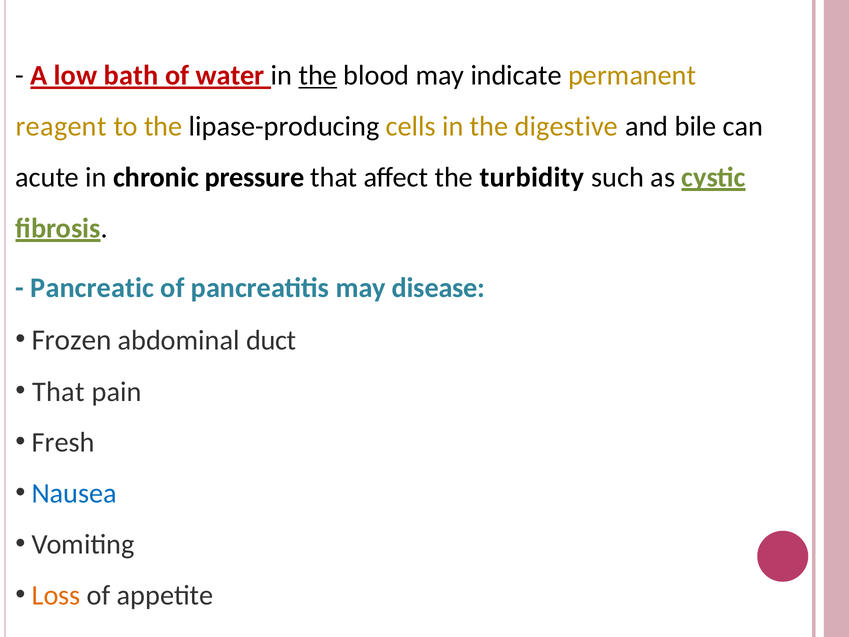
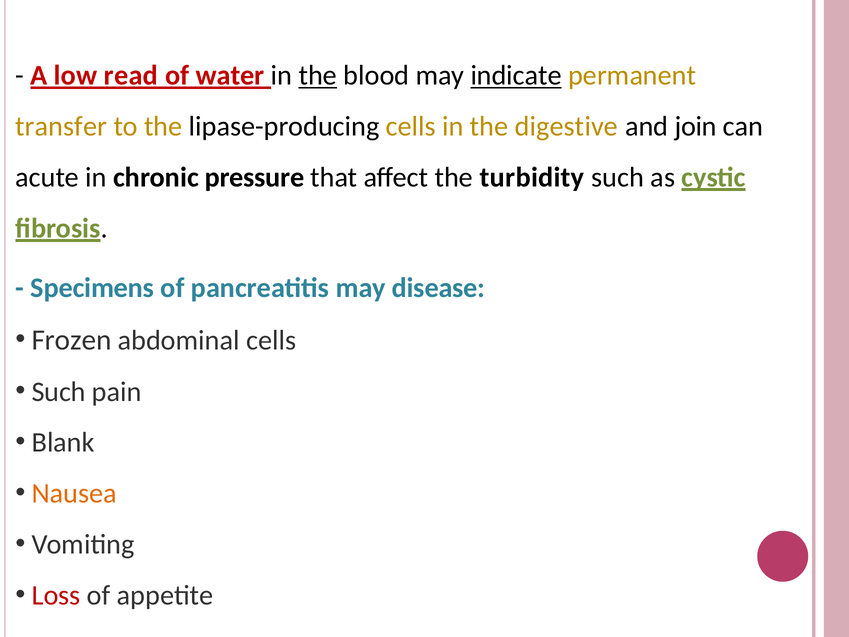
bath: bath -> read
indicate underline: none -> present
reagent: reagent -> transfer
bile: bile -> join
Pancreatic: Pancreatic -> Specimens
abdominal duct: duct -> cells
That at (58, 392): That -> Such
Fresh: Fresh -> Blank
Nausea colour: blue -> orange
Loss colour: orange -> red
